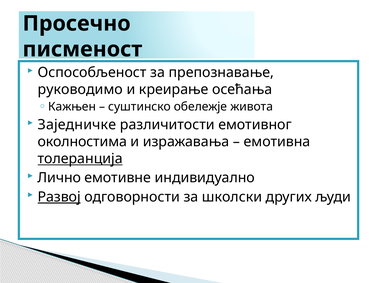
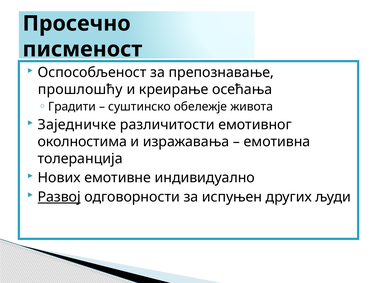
руководимо: руководимо -> прошлошћу
Кажњен: Кажњен -> Градити
толеранција underline: present -> none
Лично: Лично -> Нових
школски: школски -> испуњен
